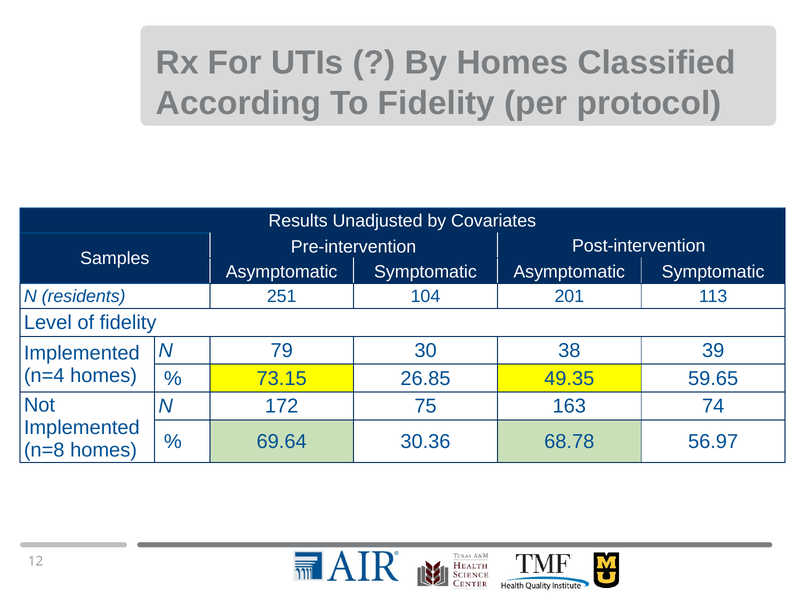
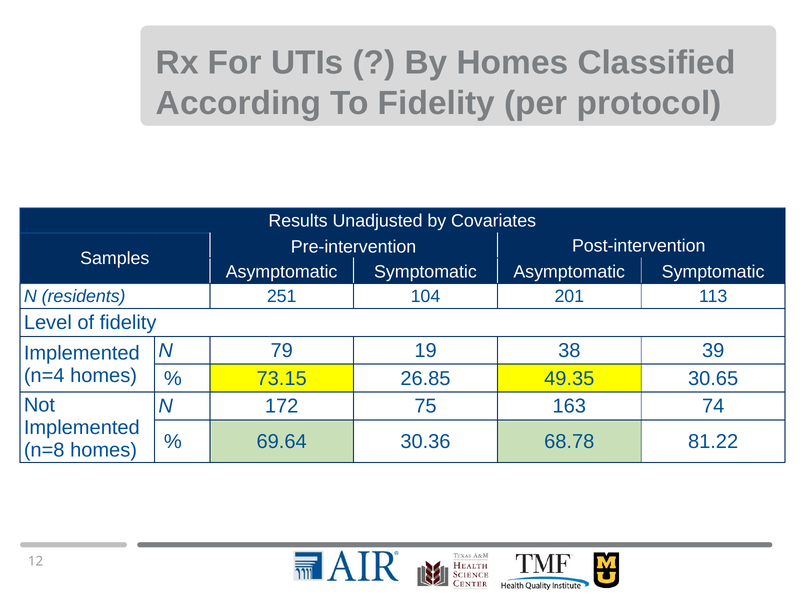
30: 30 -> 19
59.65: 59.65 -> 30.65
56.97: 56.97 -> 81.22
